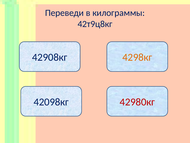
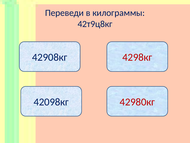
4298кг colour: orange -> red
